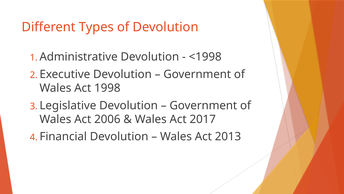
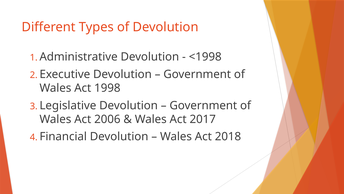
2013: 2013 -> 2018
